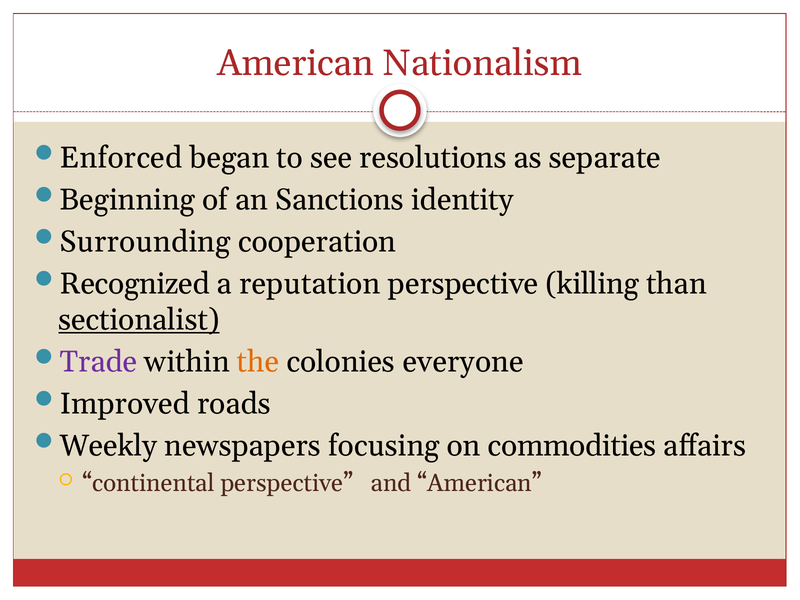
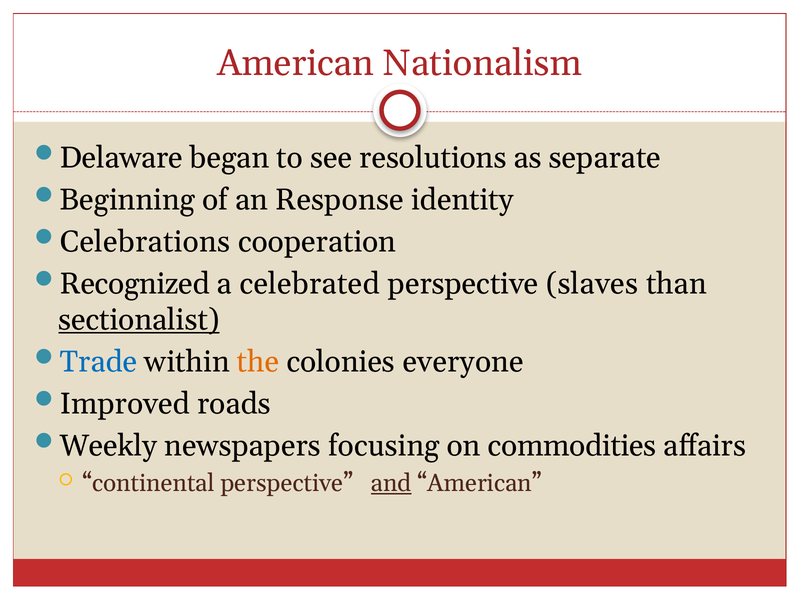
Enforced: Enforced -> Delaware
Sanctions: Sanctions -> Response
Surrounding: Surrounding -> Celebrations
reputation: reputation -> celebrated
killing: killing -> slaves
Trade colour: purple -> blue
and underline: none -> present
